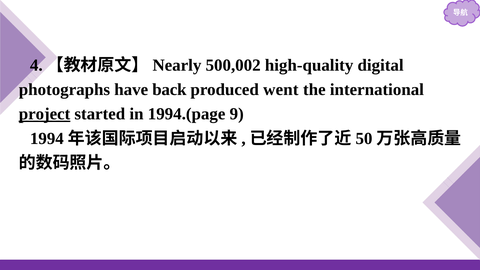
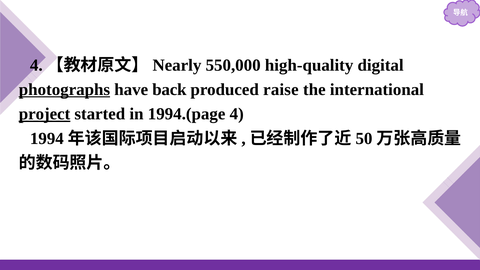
500,002: 500,002 -> 550,000
photographs underline: none -> present
went: went -> raise
1994.(page 9: 9 -> 4
